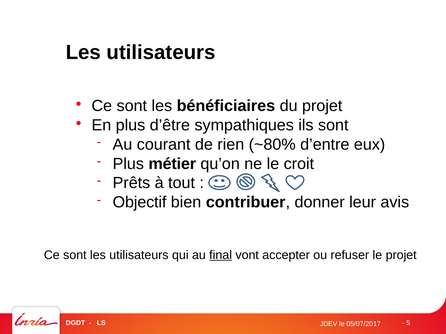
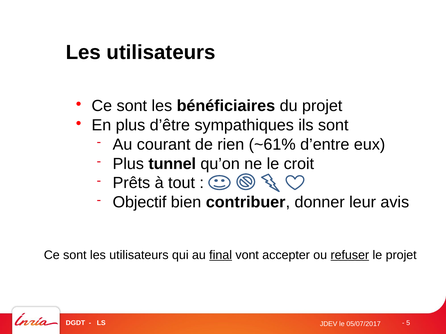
~80%: ~80% -> ~61%
métier: métier -> tunnel
refuser underline: none -> present
